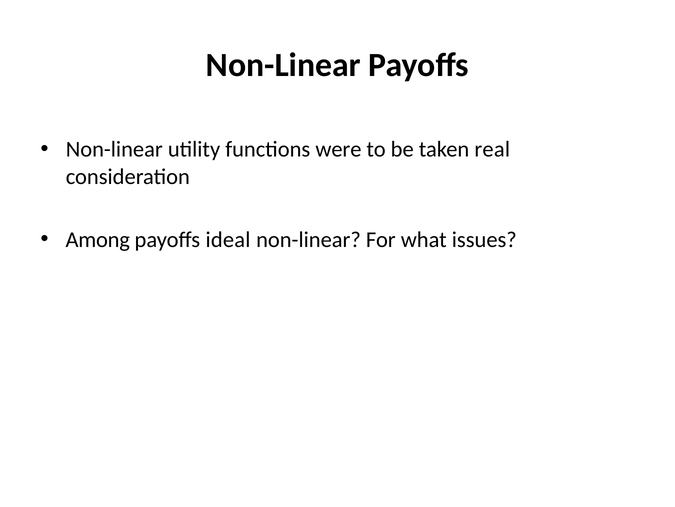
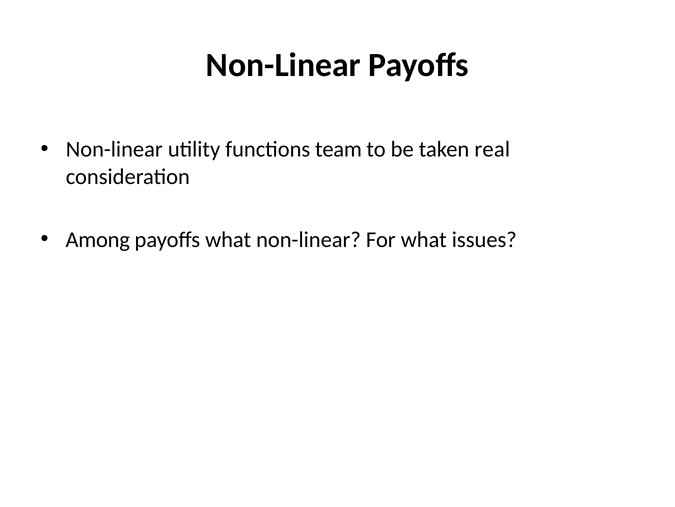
were: were -> team
payoffs ideal: ideal -> what
